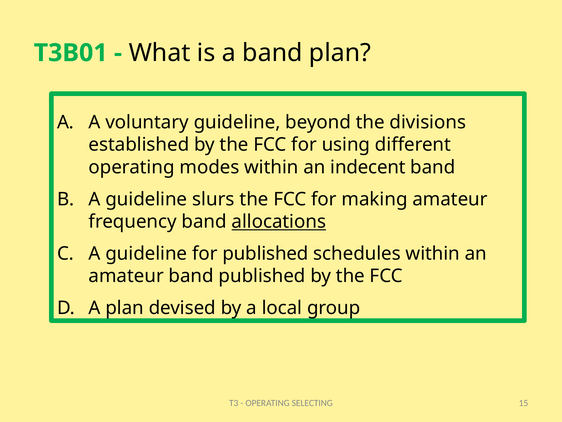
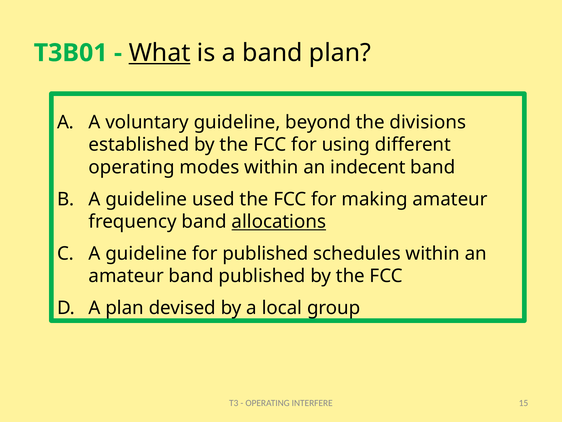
What underline: none -> present
slurs: slurs -> used
SELECTING: SELECTING -> INTERFERE
